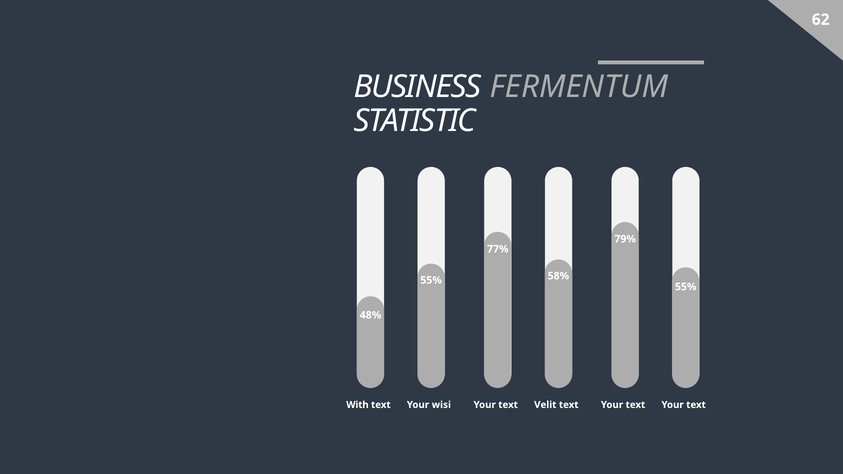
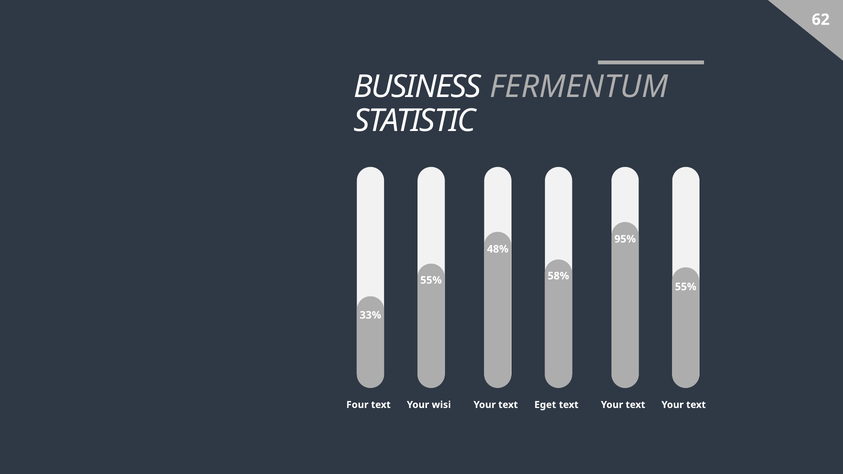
79%: 79% -> 95%
77%: 77% -> 48%
48%: 48% -> 33%
With: With -> Four
Velit: Velit -> Eget
